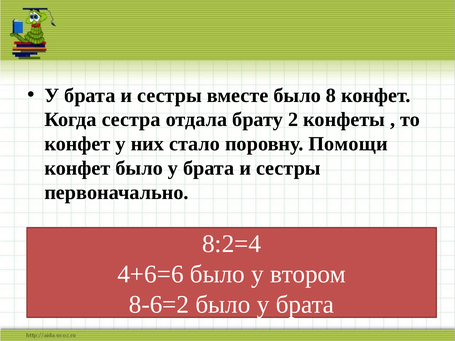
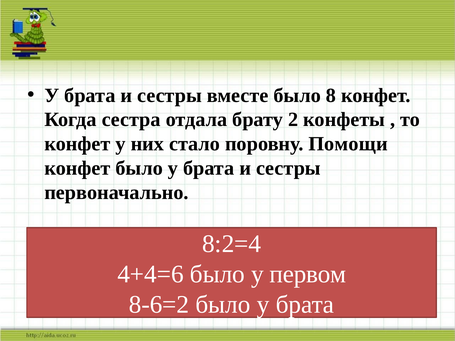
4+6=6: 4+6=6 -> 4+4=6
втором: втором -> первом
